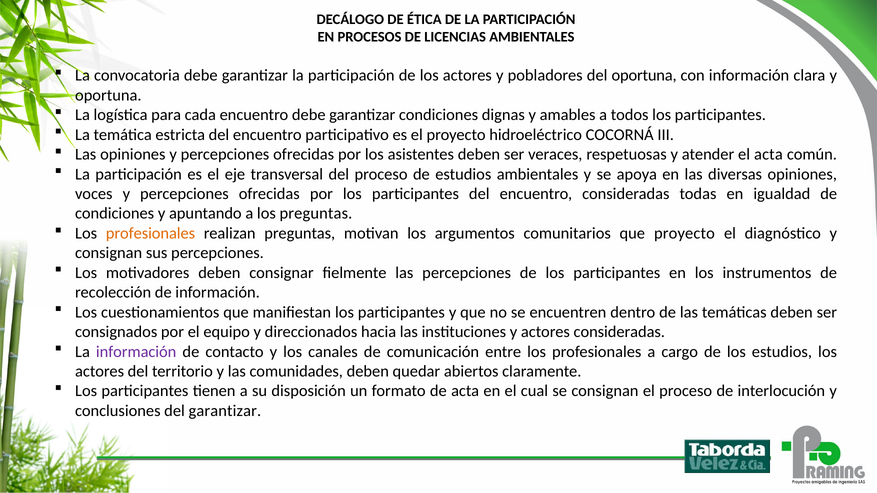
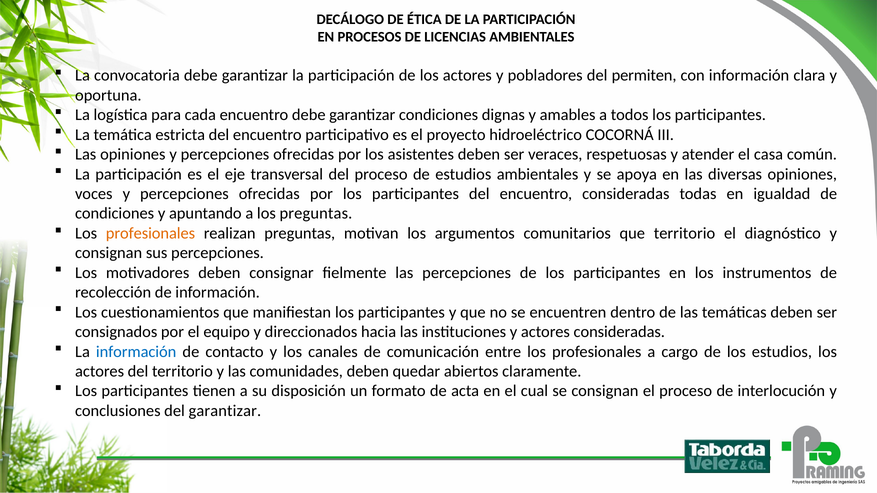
del oportuna: oportuna -> permiten
el acta: acta -> casa
que proyecto: proyecto -> territorio
información at (136, 352) colour: purple -> blue
